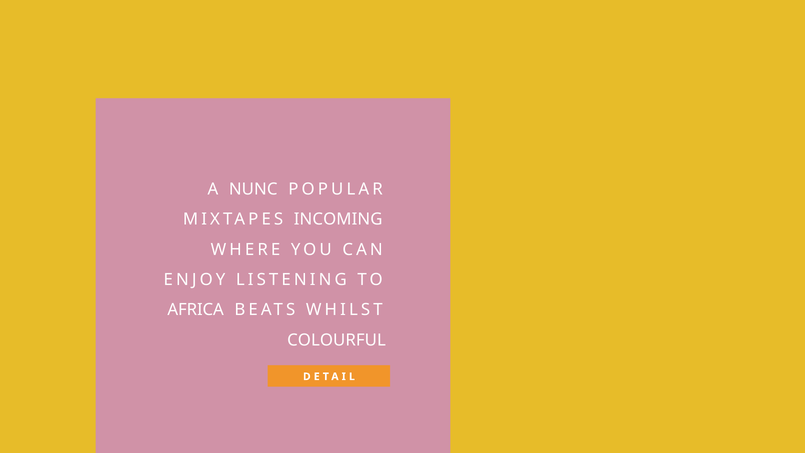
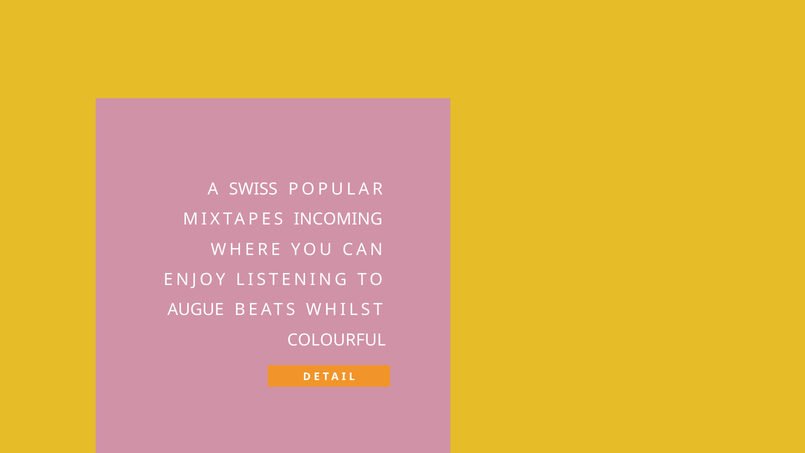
NUNC: NUNC -> SWISS
AFRICA: AFRICA -> AUGUE
